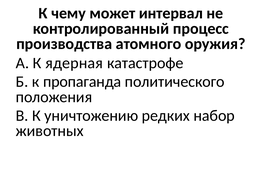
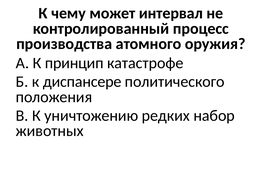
ядерная: ядерная -> принцип
пропаганда: пропаганда -> диспансере
